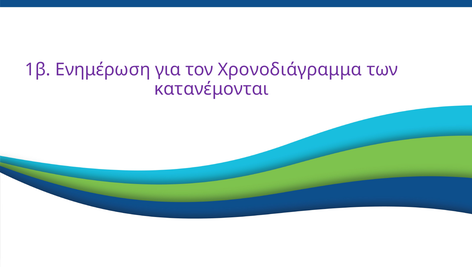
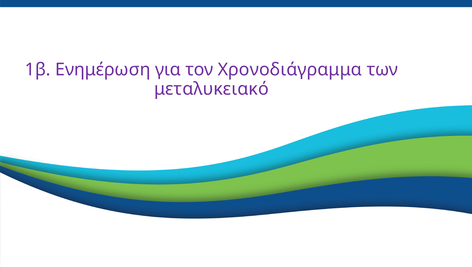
κατανέμονται: κατανέμονται -> μεταλυκειακό
